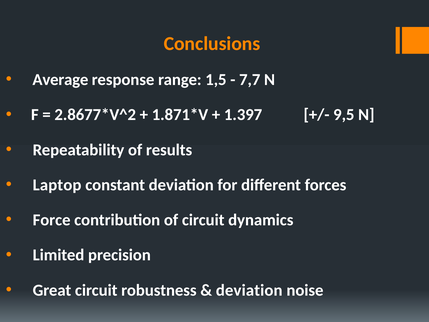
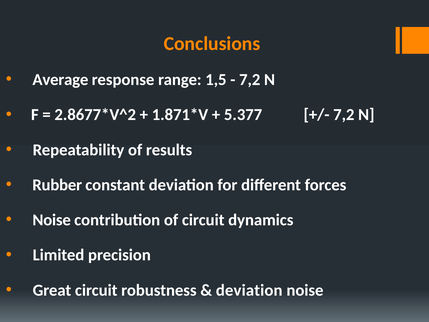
7,7 at (250, 80): 7,7 -> 7,2
1.397: 1.397 -> 5.377
9,5 at (344, 115): 9,5 -> 7,2
Laptop: Laptop -> Rubber
Force at (52, 220): Force -> Noise
